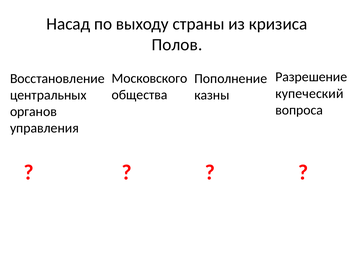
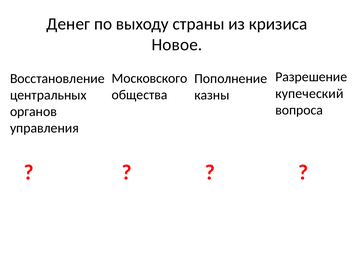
Насад: Насад -> Денег
Полов: Полов -> Новое
